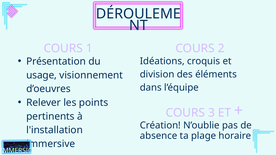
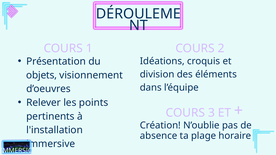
usage: usage -> objets
